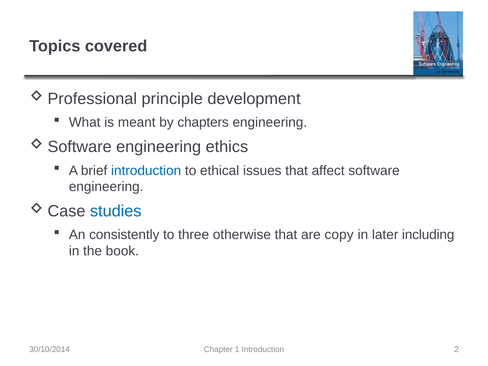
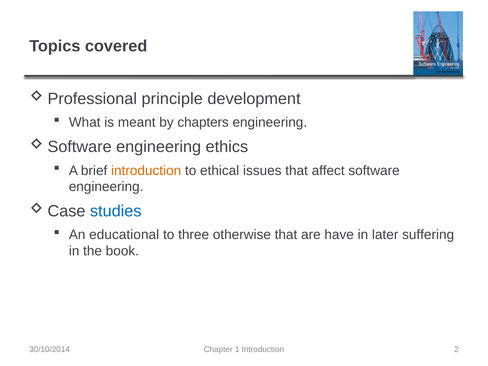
introduction at (146, 171) colour: blue -> orange
consistently: consistently -> educational
copy: copy -> have
including: including -> suffering
